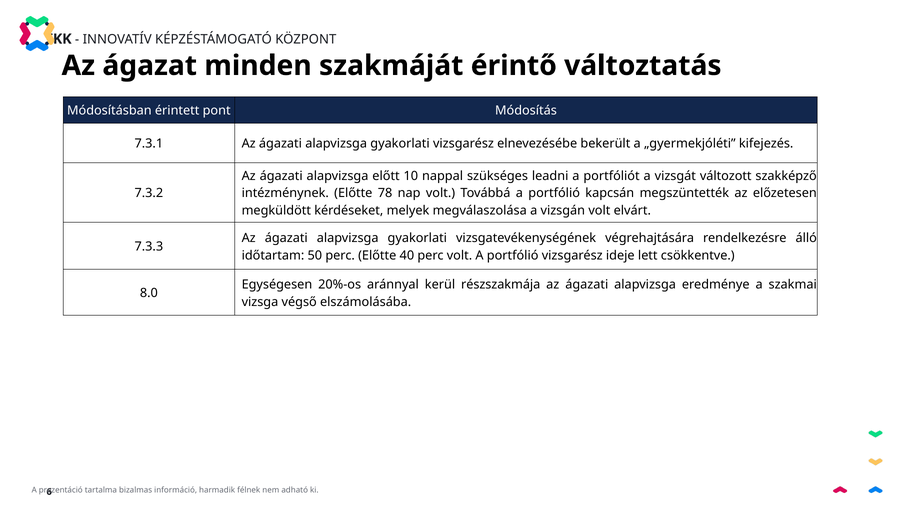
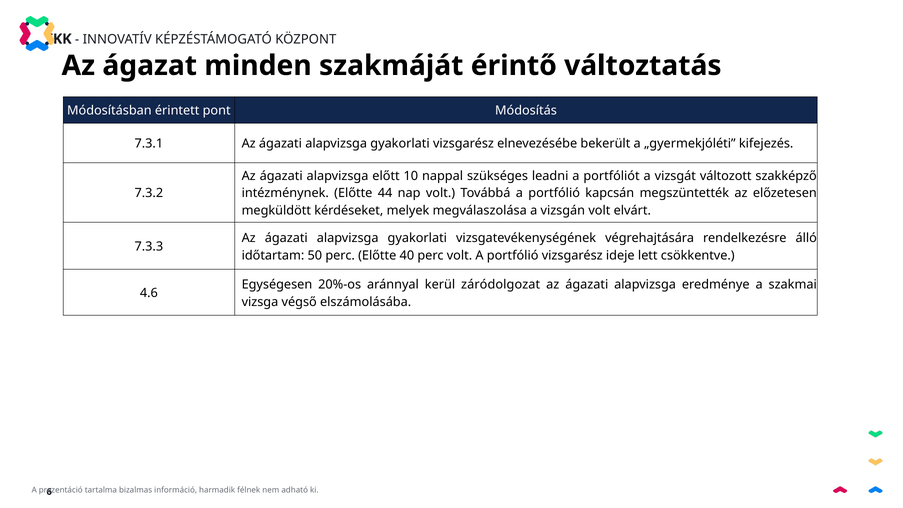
78: 78 -> 44
részszakmája: részszakmája -> záródolgozat
8.0: 8.0 -> 4.6
